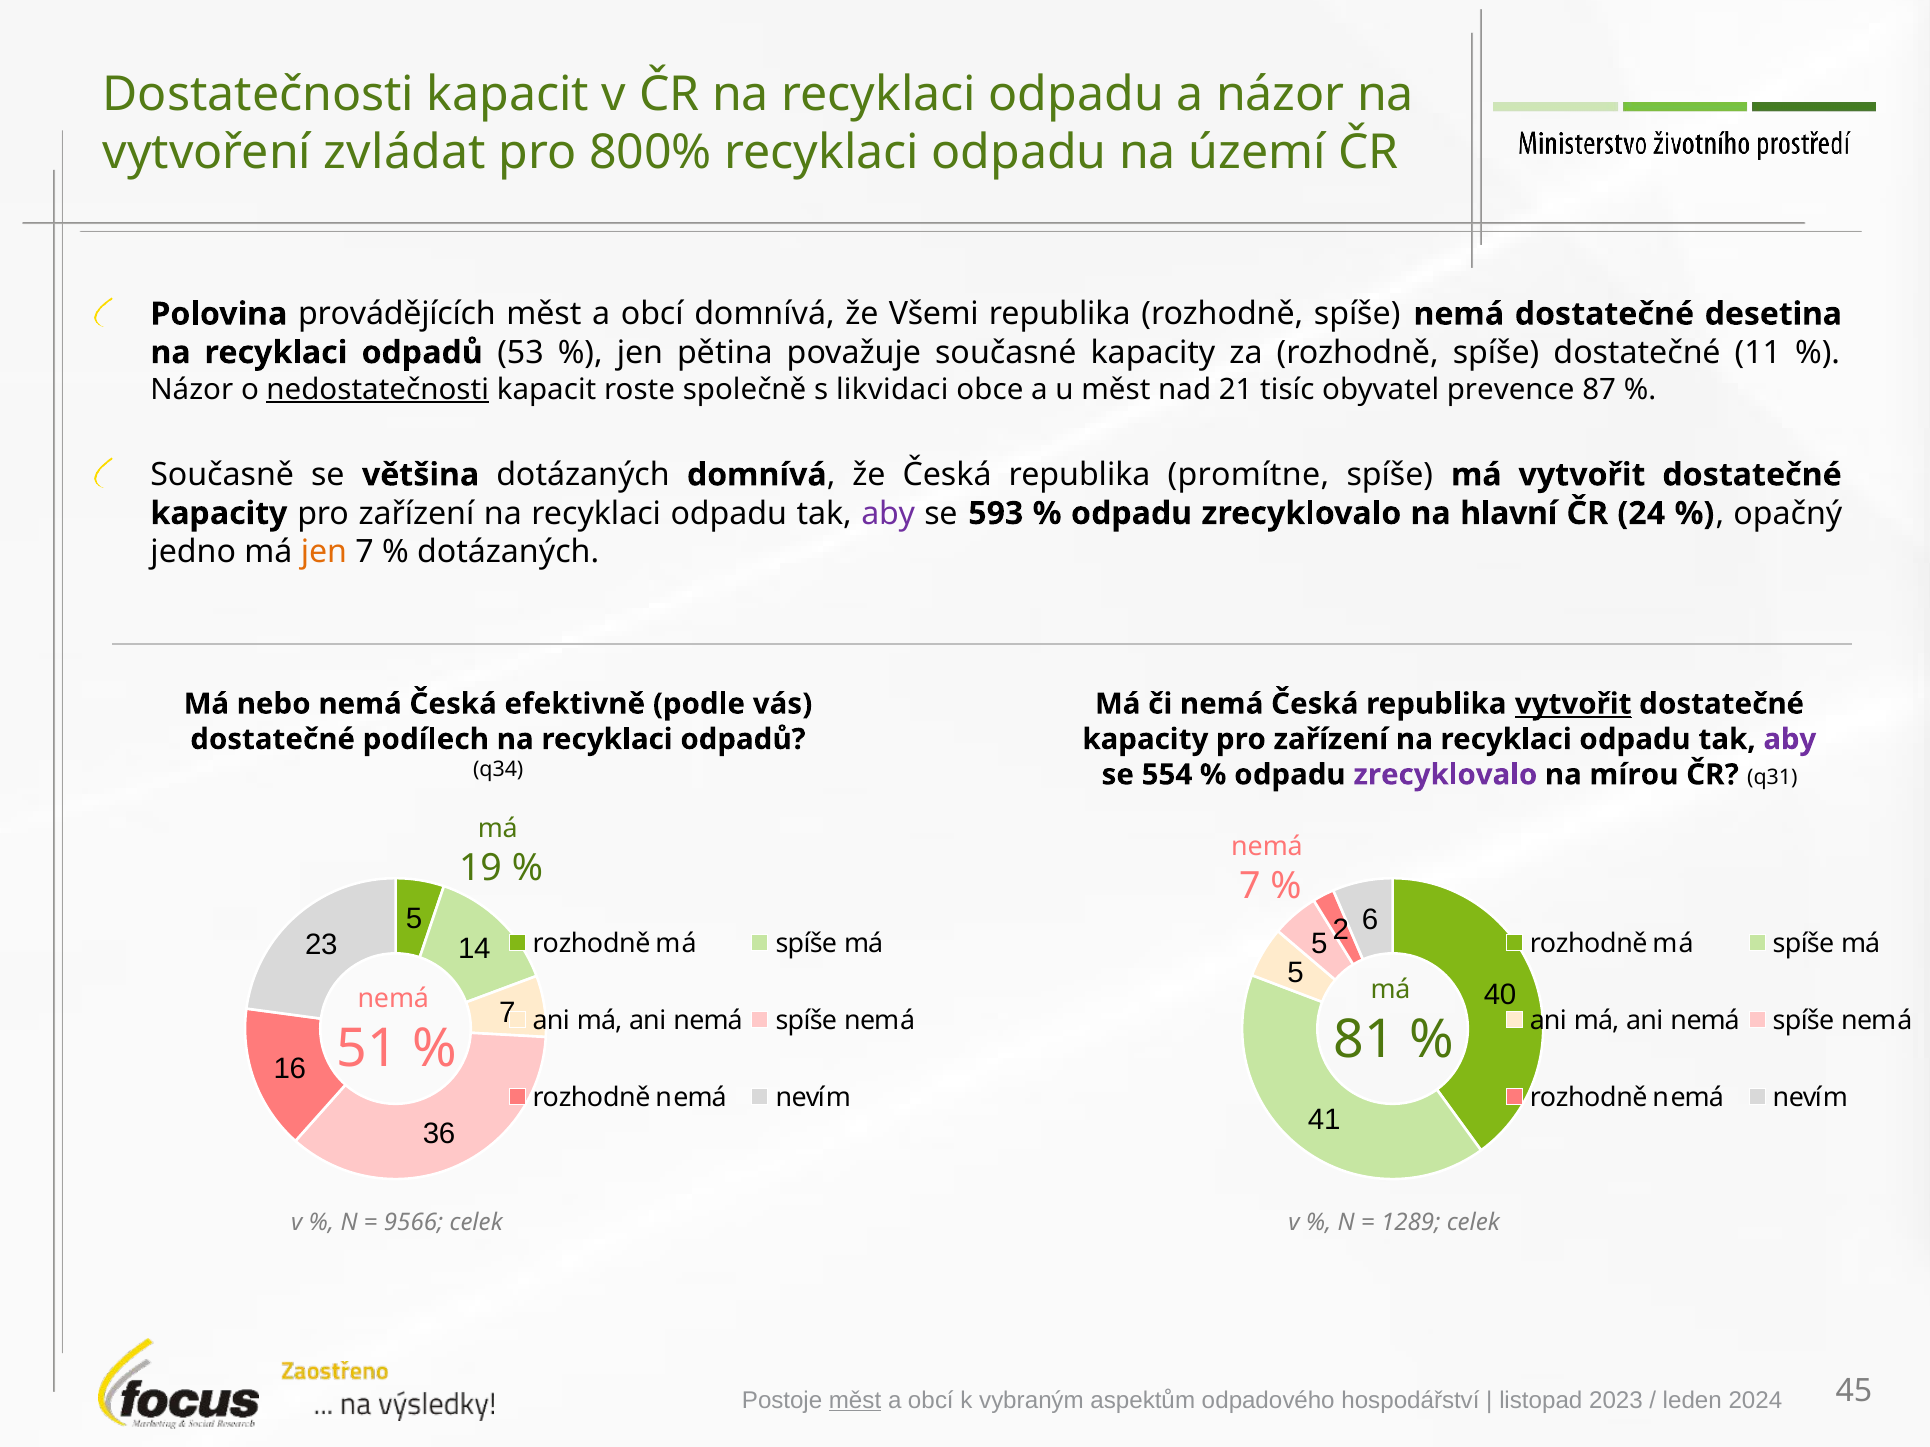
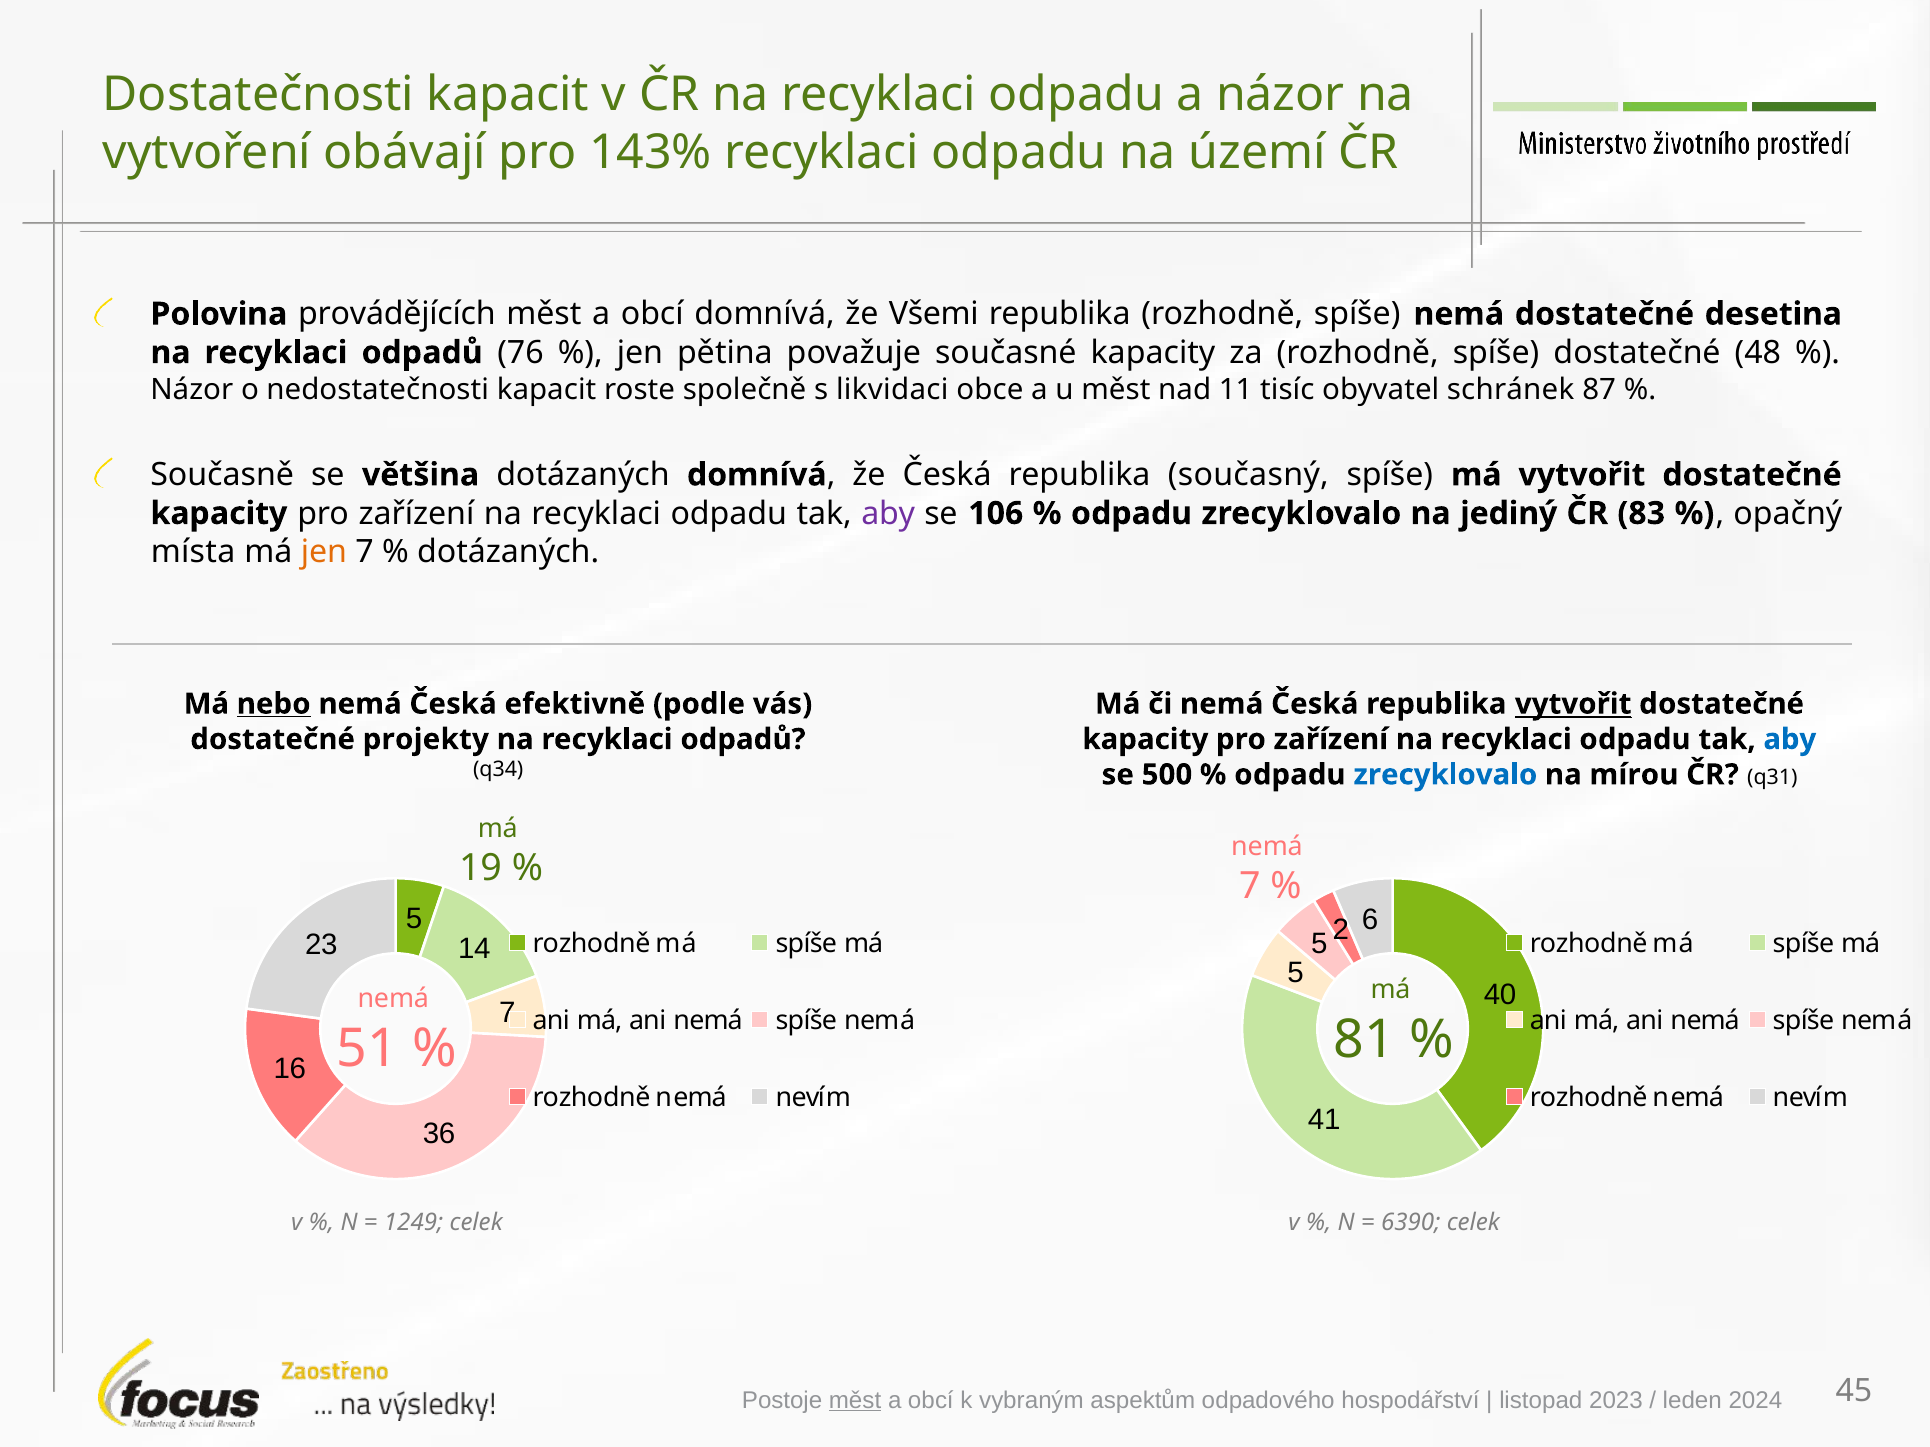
zvládat: zvládat -> obávají
800%: 800% -> 143%
53: 53 -> 76
11: 11 -> 48
nedostatečnosti underline: present -> none
21: 21 -> 11
prevence: prevence -> schránek
promítne: promítne -> současný
593: 593 -> 106
hlavní: hlavní -> jediný
24: 24 -> 83
jedno: jedno -> místa
nebo underline: none -> present
podílech: podílech -> projekty
aby at (1790, 740) colour: purple -> blue
554: 554 -> 500
zrecyklovalo at (1445, 775) colour: purple -> blue
9566: 9566 -> 1249
1289: 1289 -> 6390
